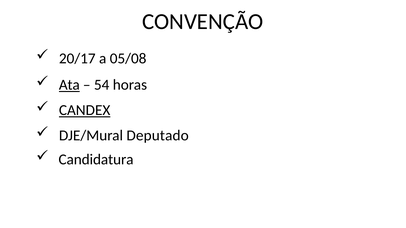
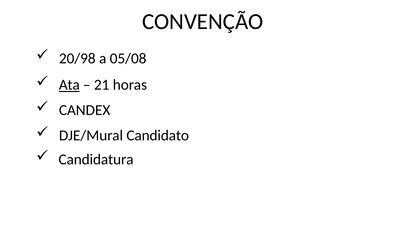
20/17: 20/17 -> 20/98
54: 54 -> 21
CANDEX underline: present -> none
Deputado: Deputado -> Candidato
